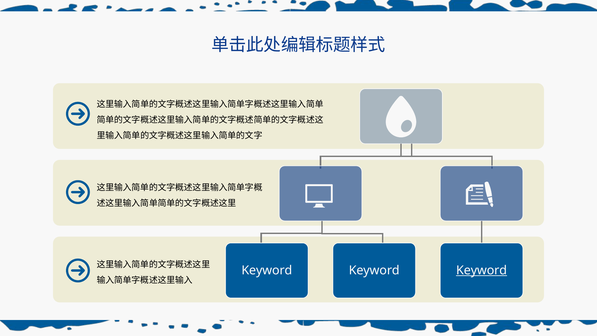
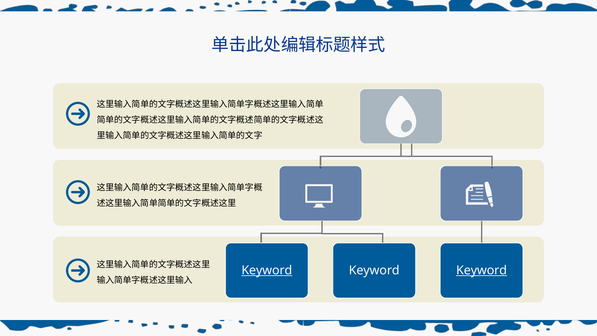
Keyword at (267, 270) underline: none -> present
